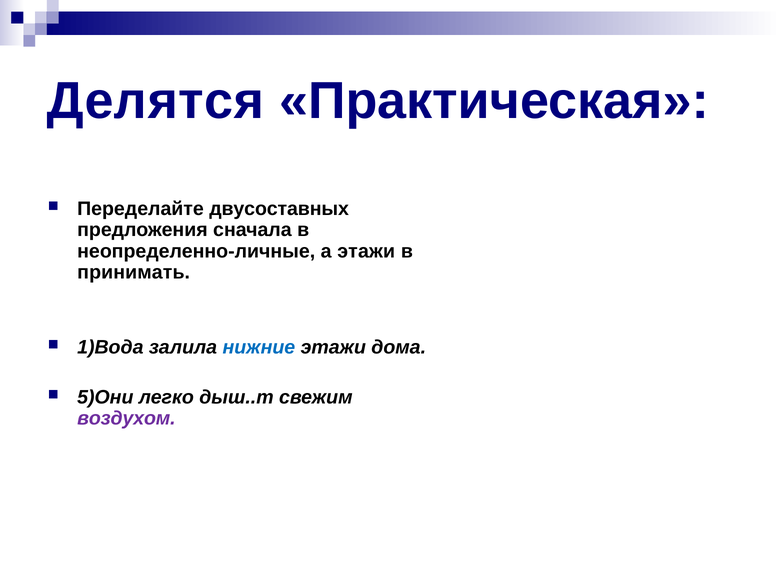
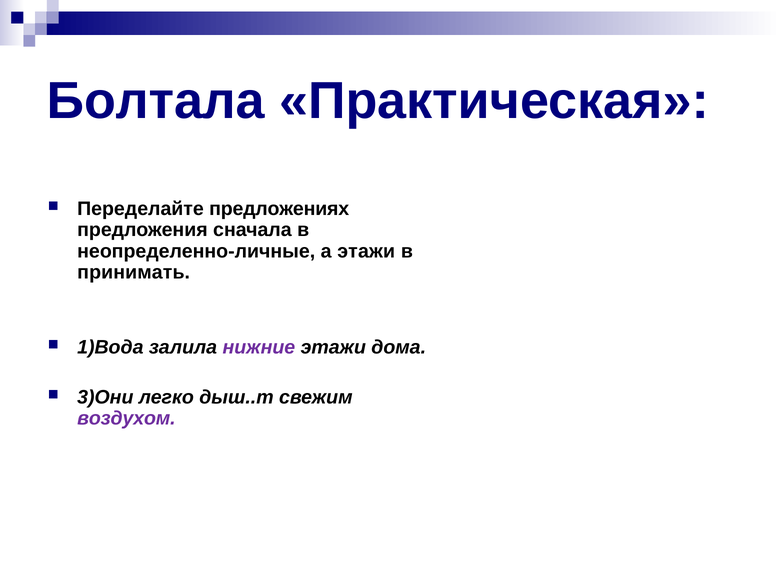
Делятся: Делятся -> Болтала
двусоставных: двусоставных -> предложениях
нижние colour: blue -> purple
5)Они: 5)Они -> 3)Они
